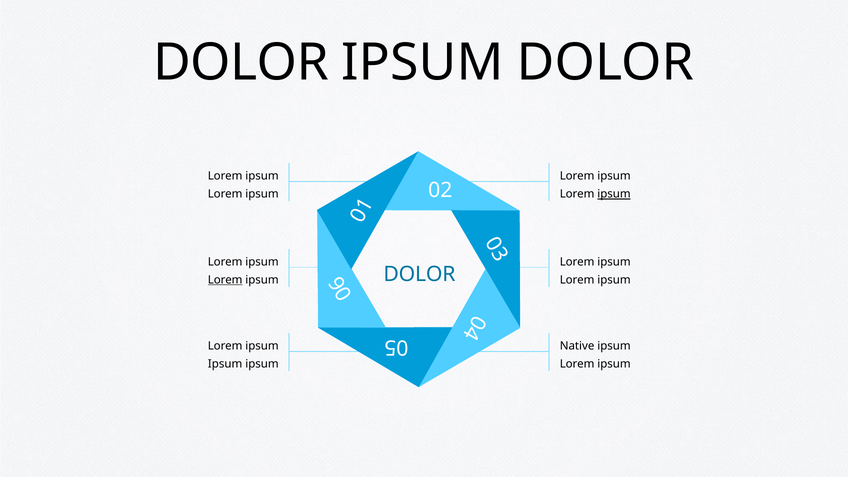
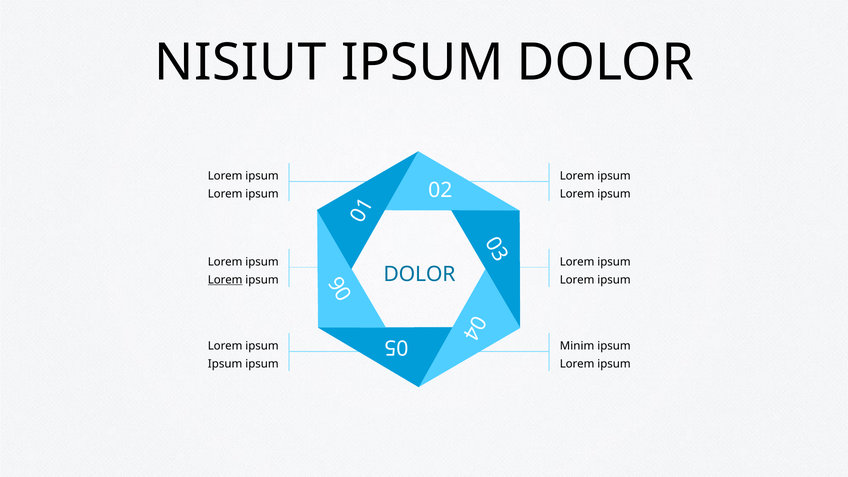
DOLOR at (241, 62): DOLOR -> NISIUT
ipsum at (614, 194) underline: present -> none
Native: Native -> Minim
